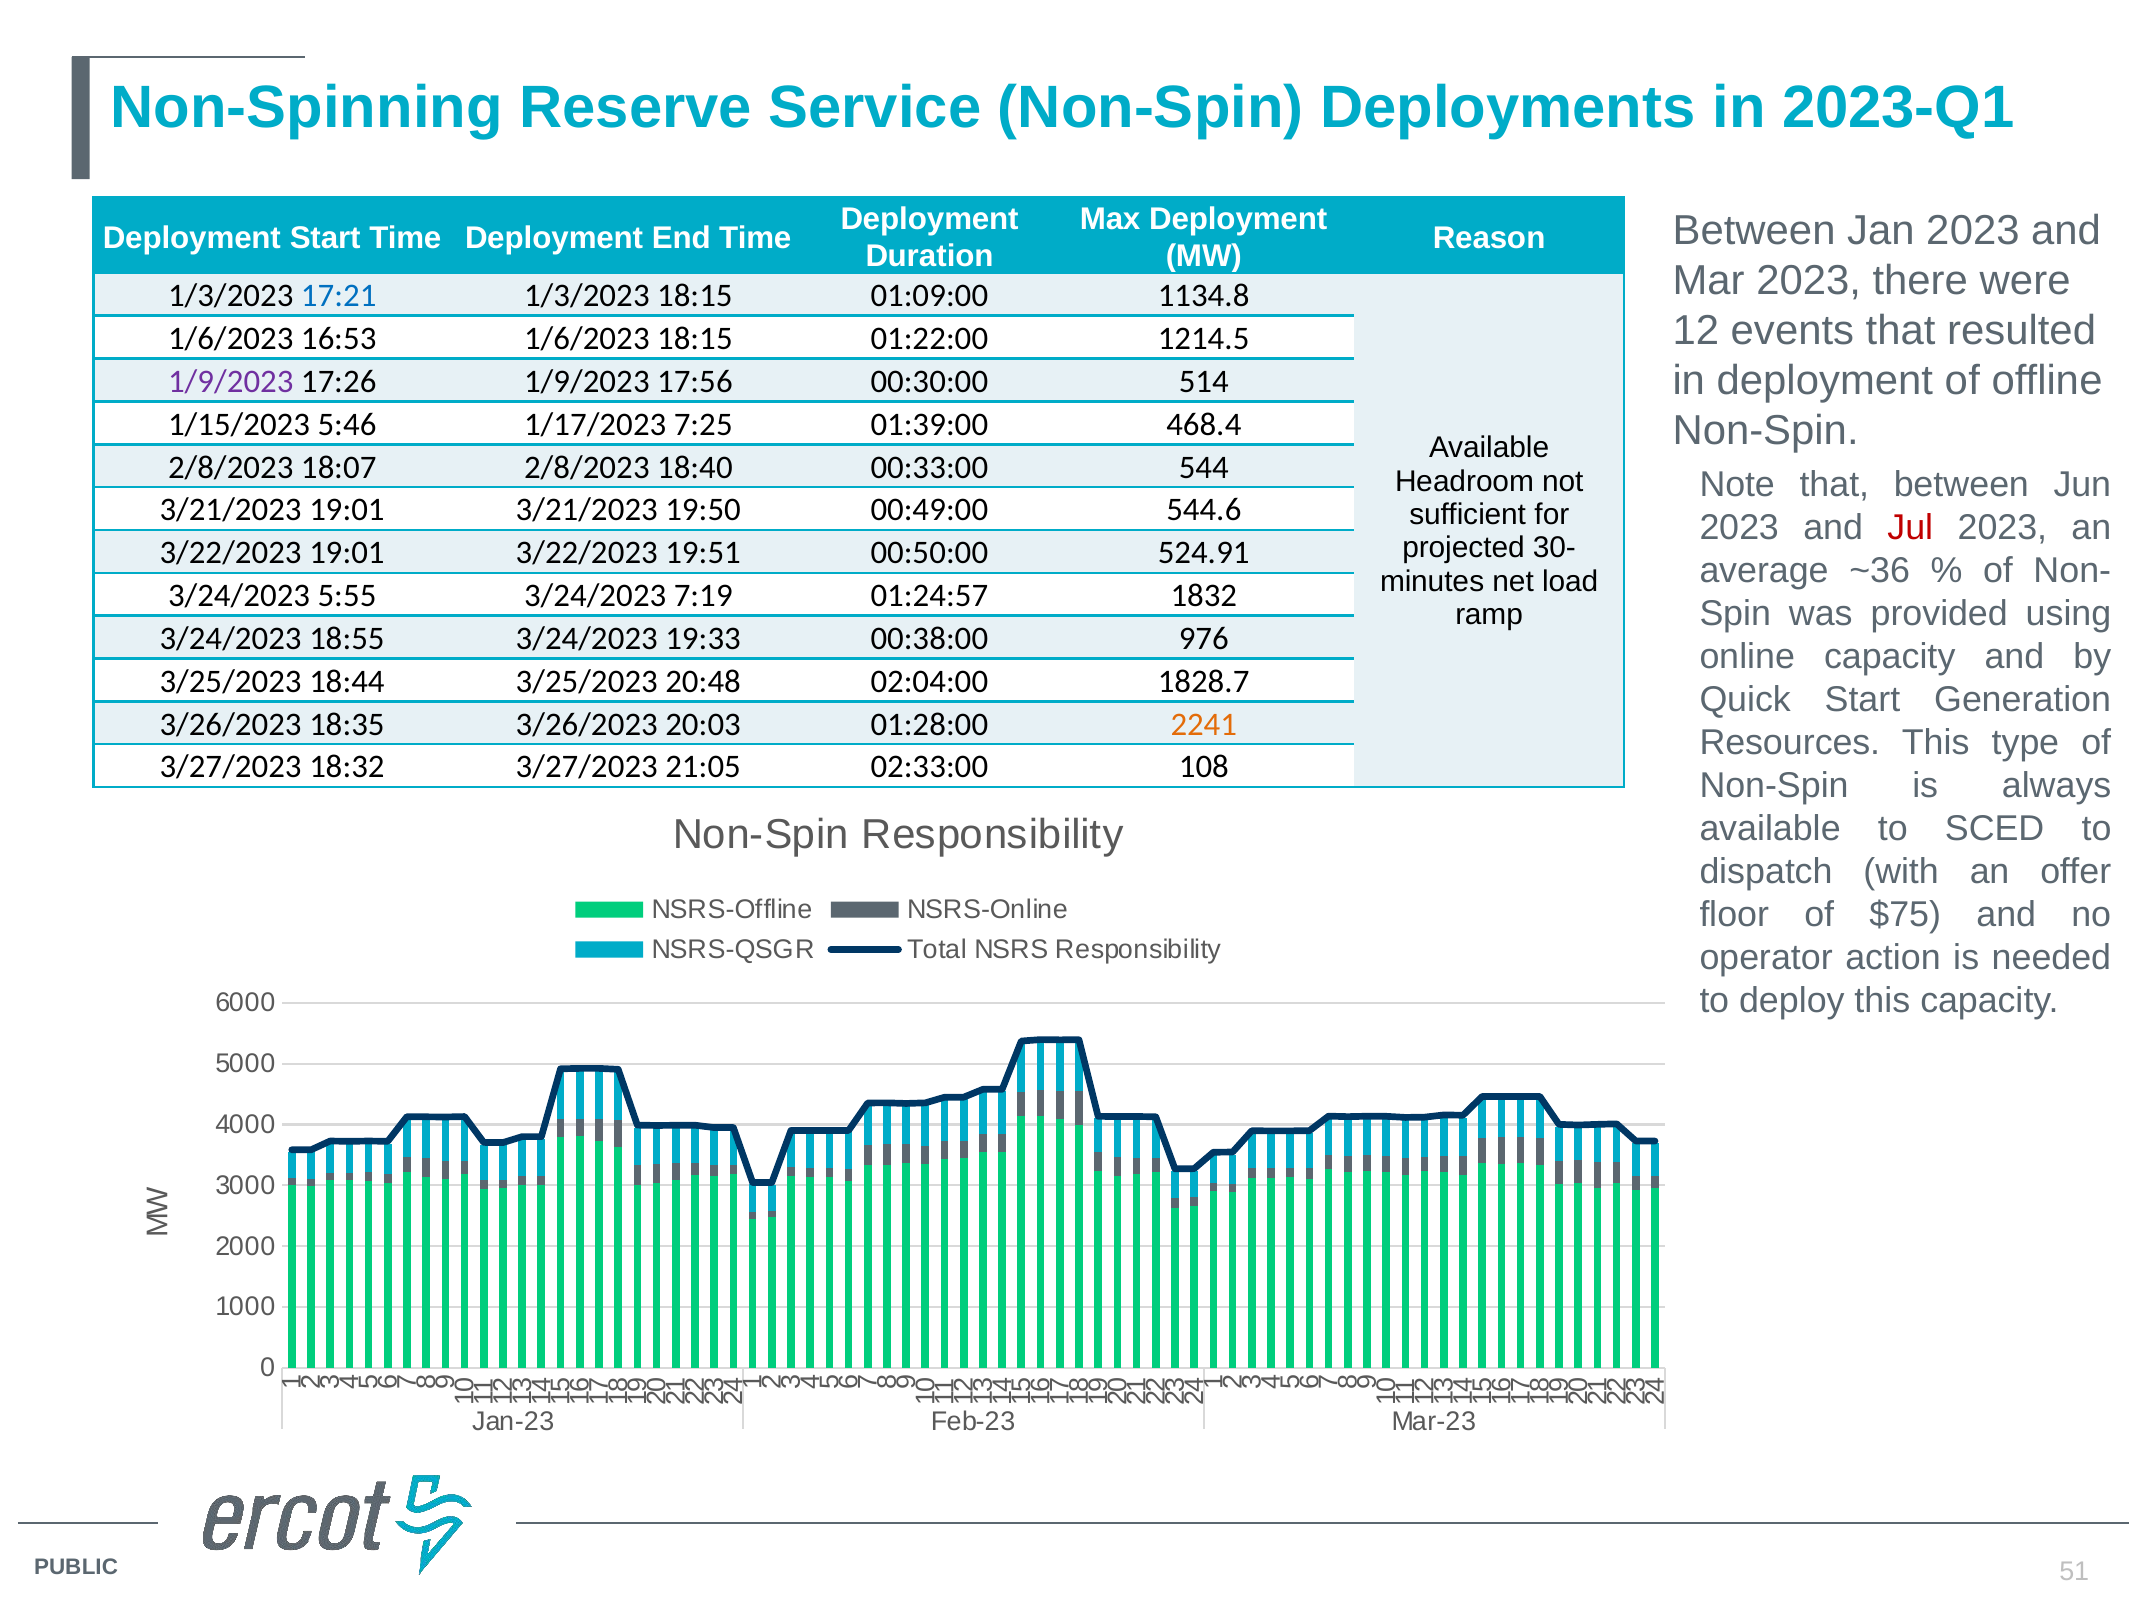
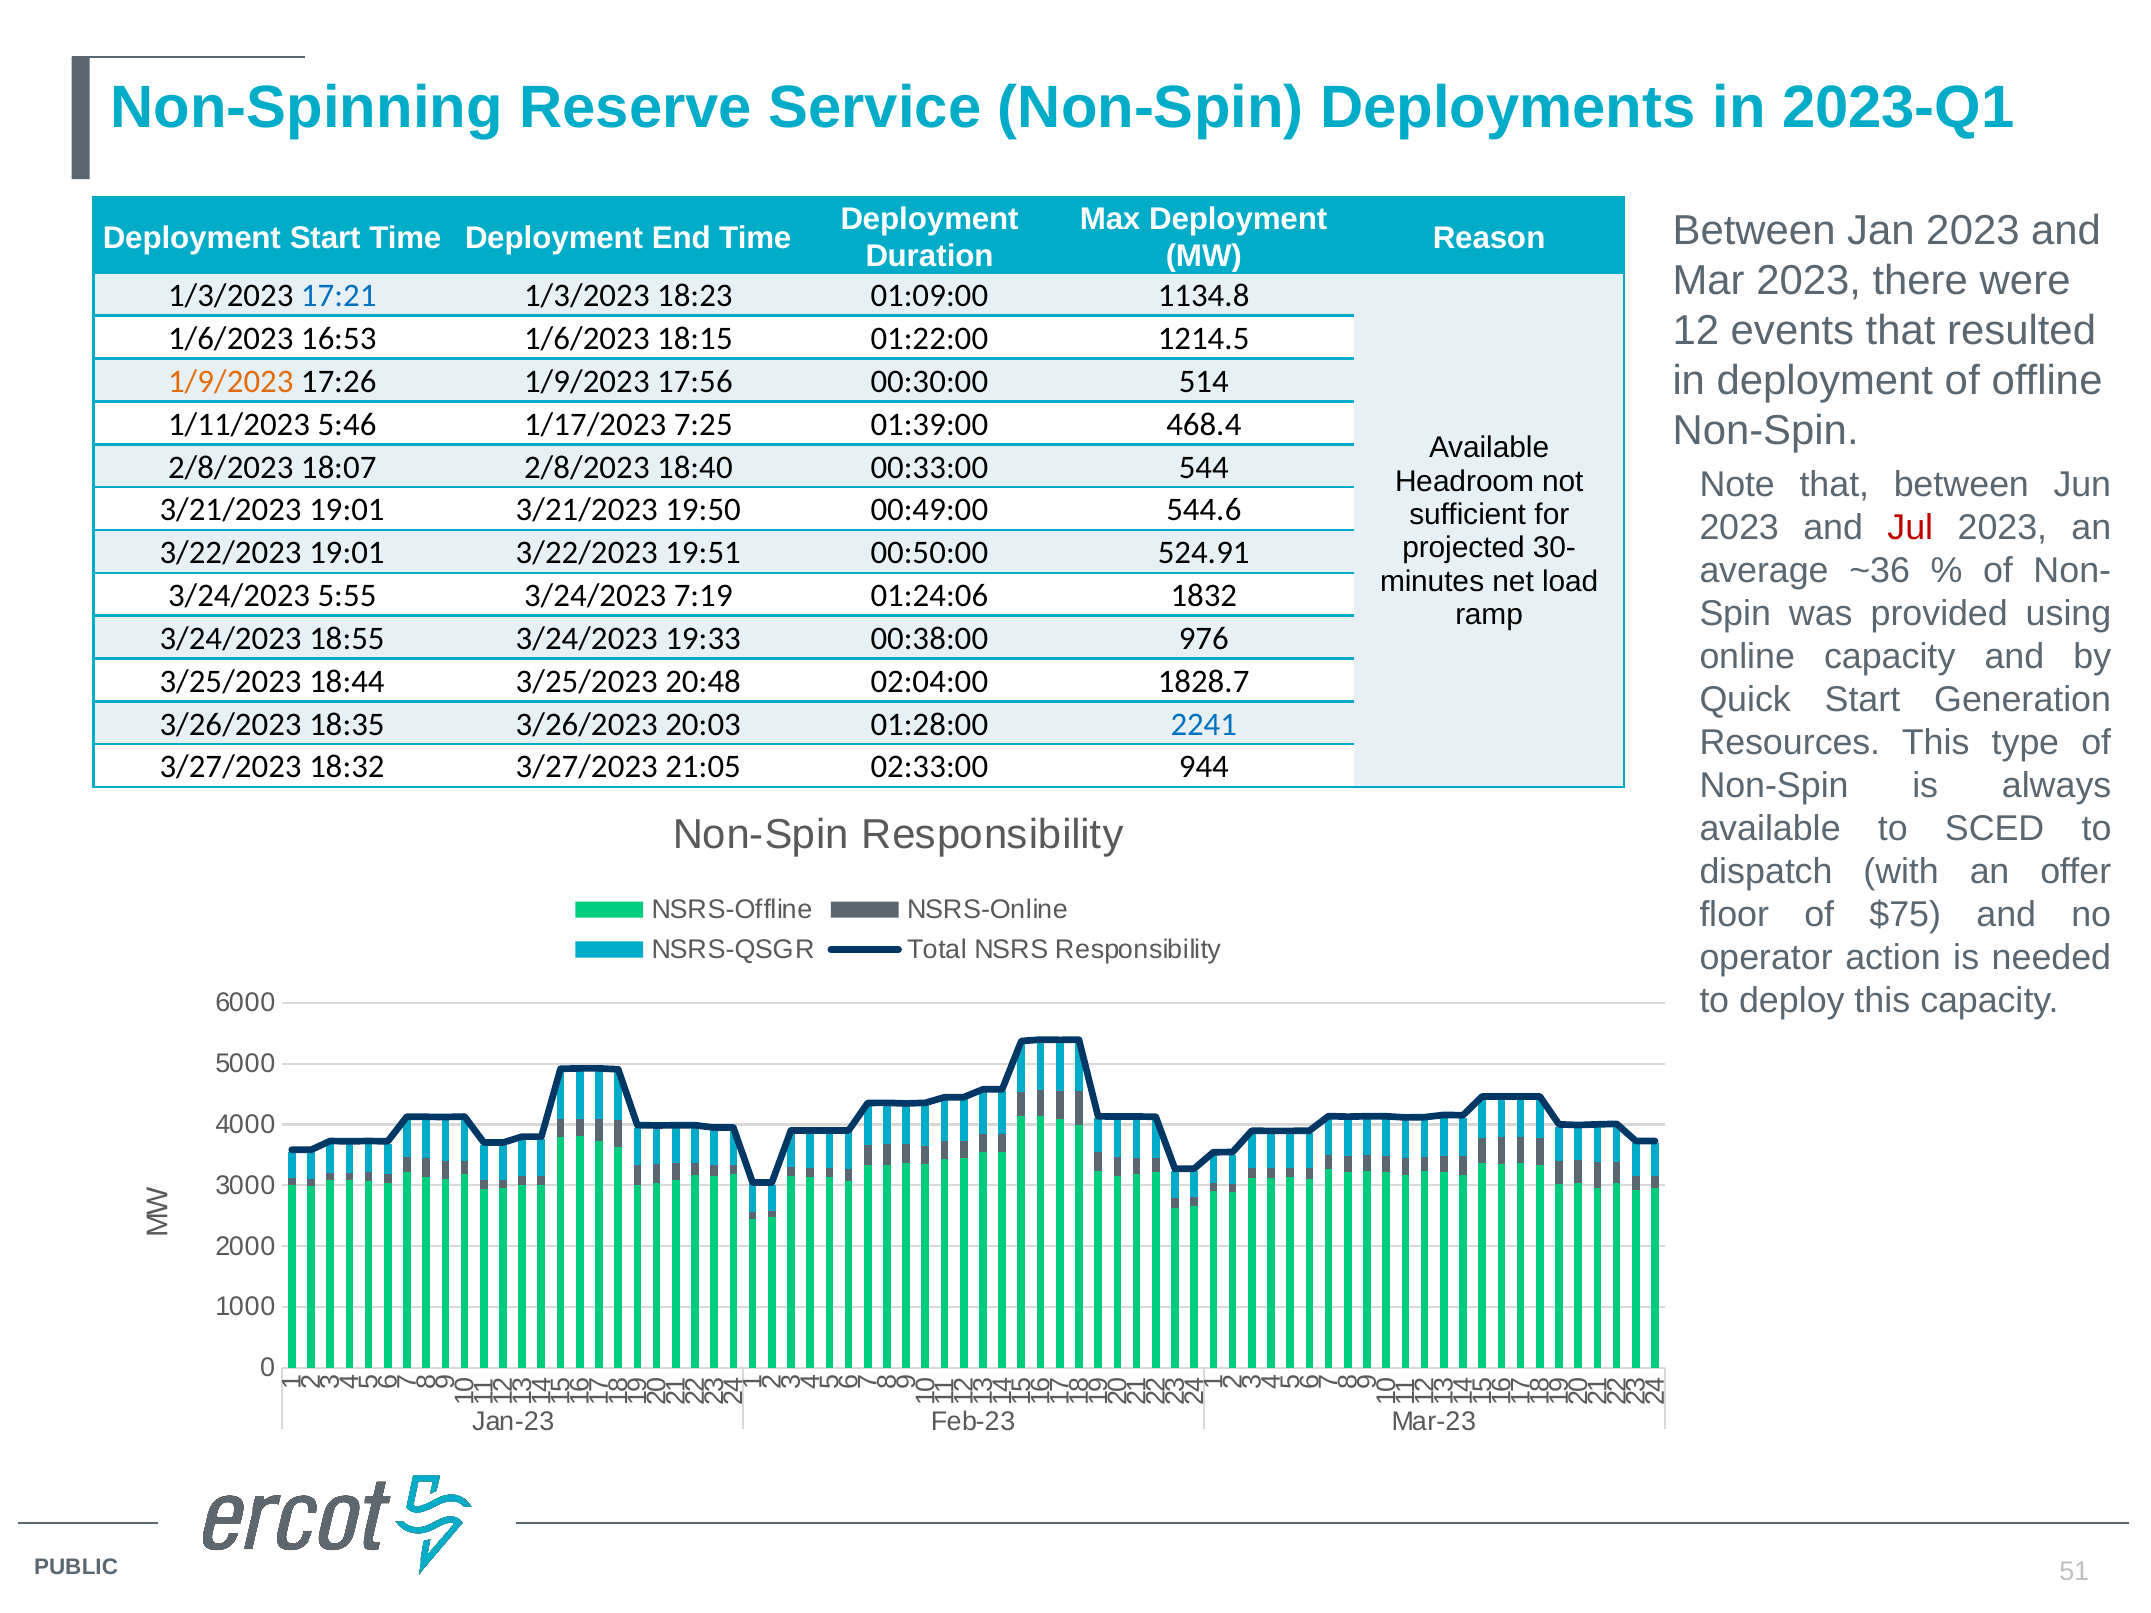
1/3/2023 18:15: 18:15 -> 18:23
1/9/2023 at (231, 382) colour: purple -> orange
1/15/2023: 1/15/2023 -> 1/11/2023
01:24:57: 01:24:57 -> 01:24:06
2241 colour: orange -> blue
108: 108 -> 944
